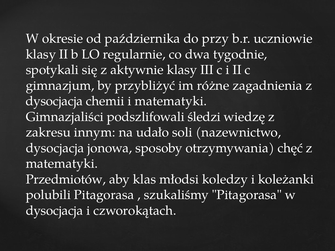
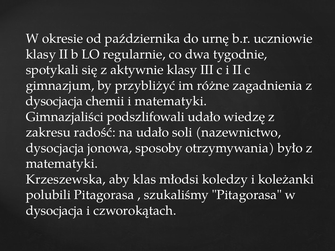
przy: przy -> urnę
podszlifowali śledzi: śledzi -> udało
innym: innym -> radość
chęć: chęć -> było
Przedmiotów: Przedmiotów -> Krzeszewska
